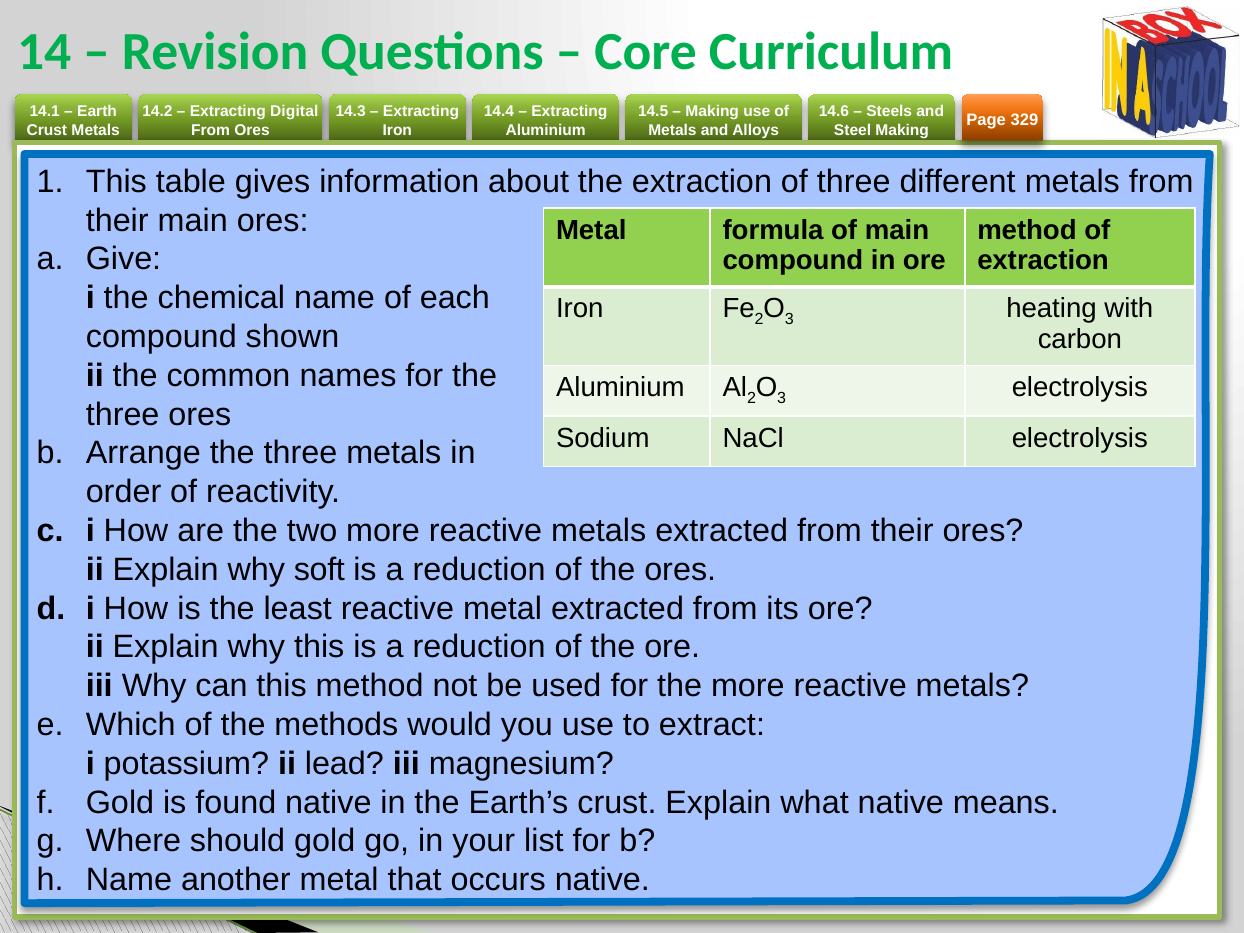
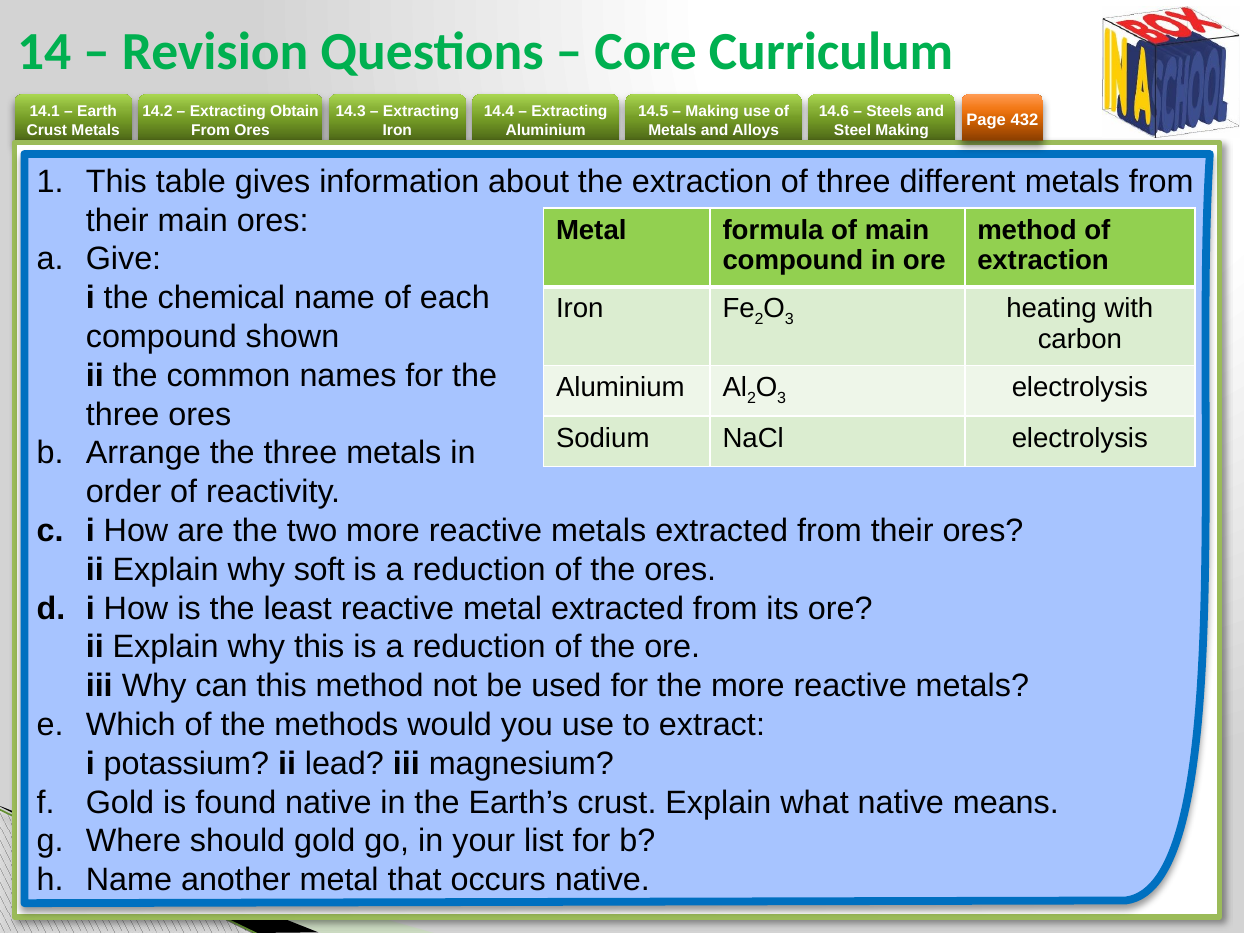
Digital: Digital -> Obtain
329: 329 -> 432
